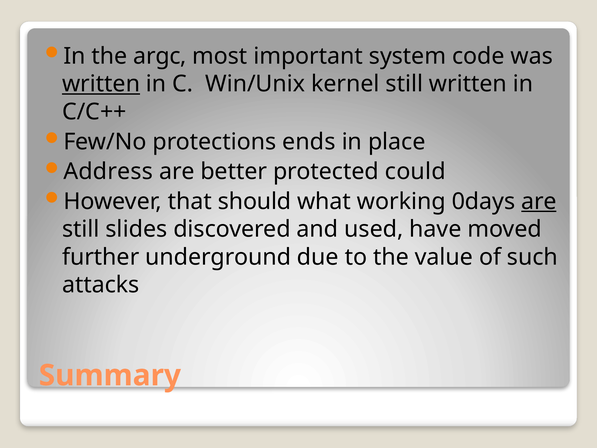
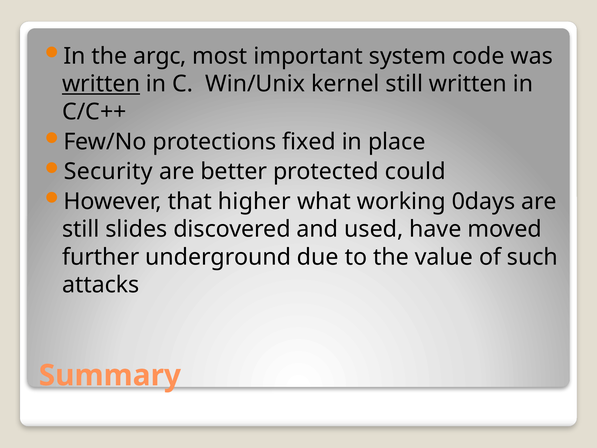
ends: ends -> fixed
Address: Address -> Security
should: should -> higher
are at (539, 201) underline: present -> none
